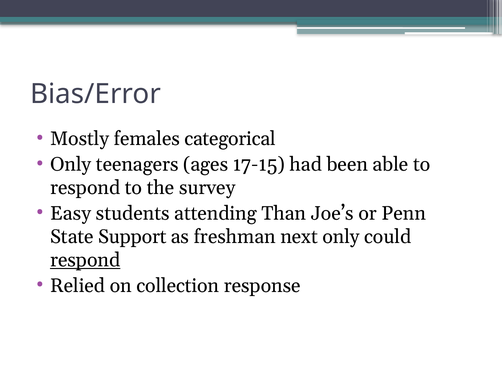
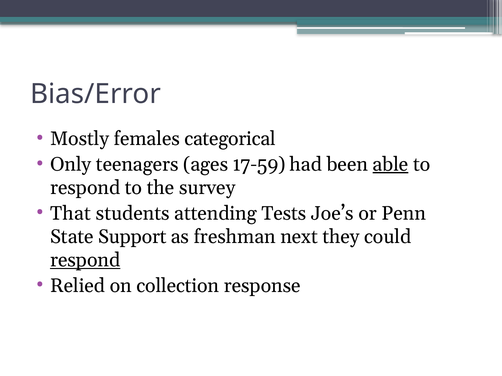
17-15: 17-15 -> 17-59
able underline: none -> present
Easy: Easy -> That
Than: Than -> Tests
next only: only -> they
